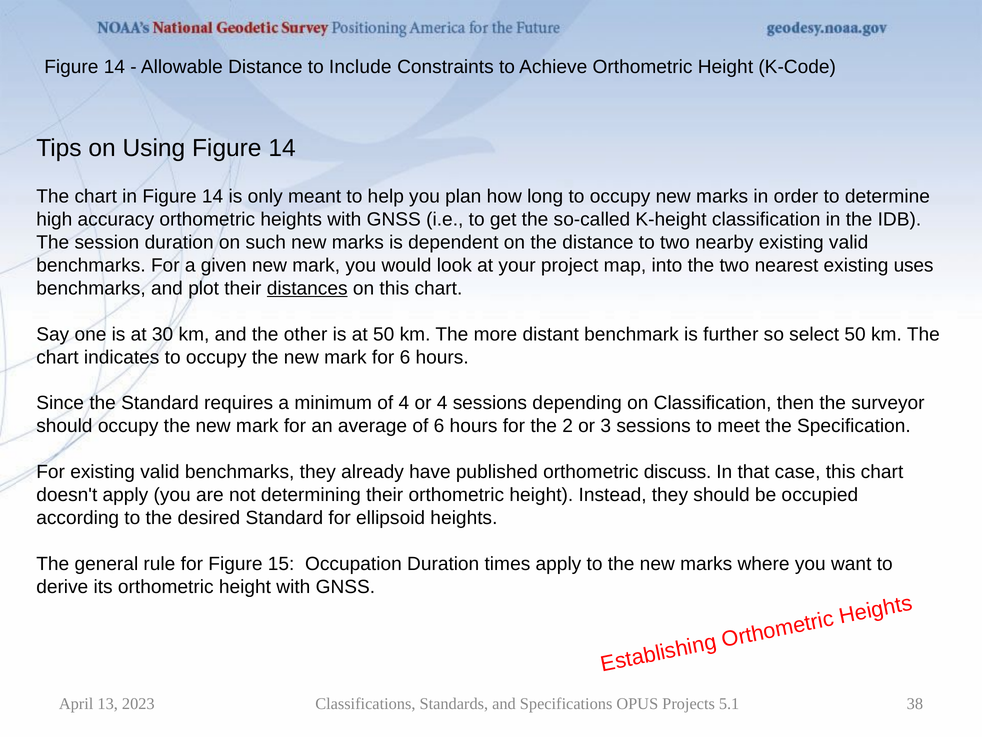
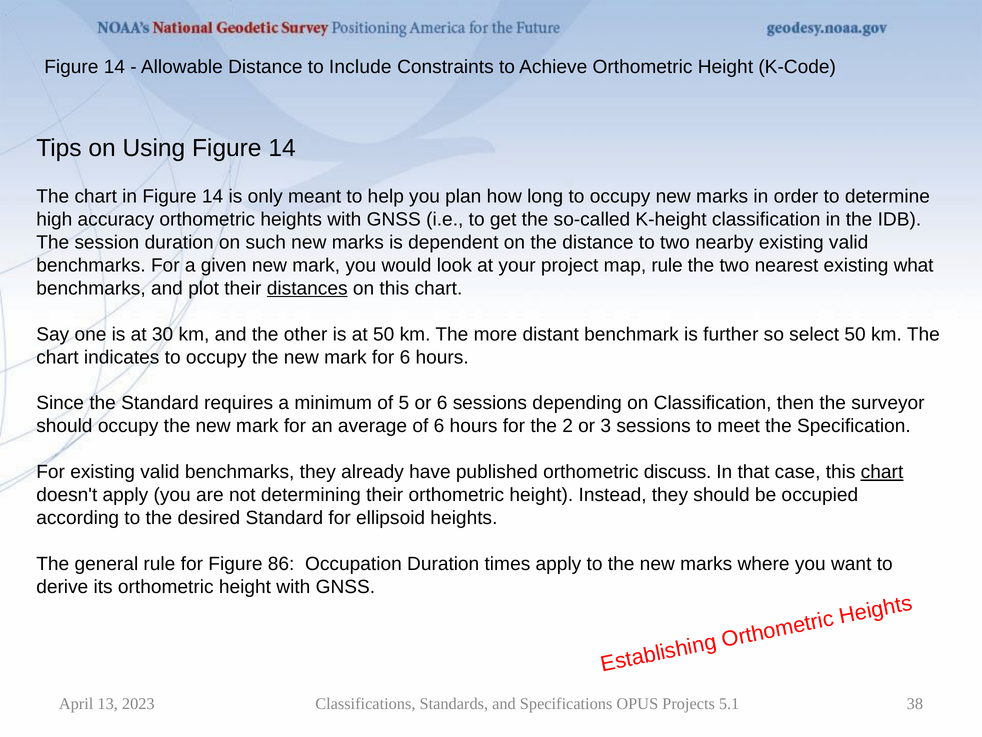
map into: into -> rule
uses: uses -> what
of 4: 4 -> 5
or 4: 4 -> 6
chart at (882, 472) underline: none -> present
15: 15 -> 86
